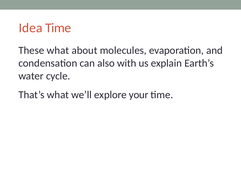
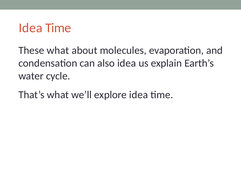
also with: with -> idea
explore your: your -> idea
